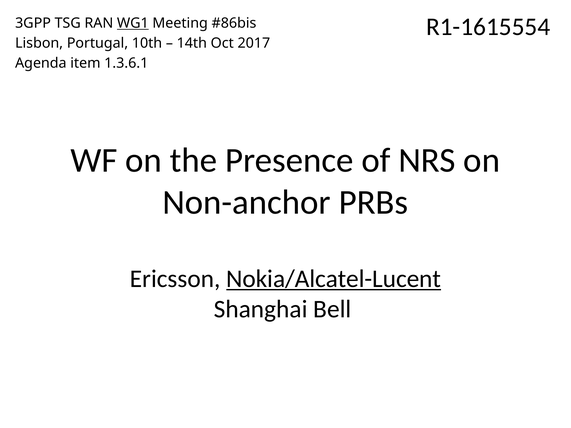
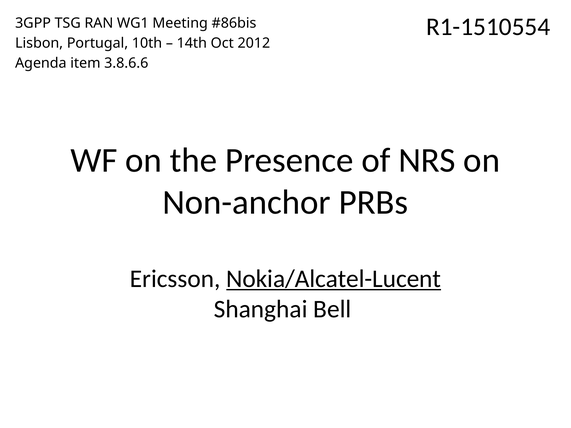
R1-1615554: R1-1615554 -> R1-1510554
WG1 underline: present -> none
2017: 2017 -> 2012
1.3.6.1: 1.3.6.1 -> 3.8.6.6
